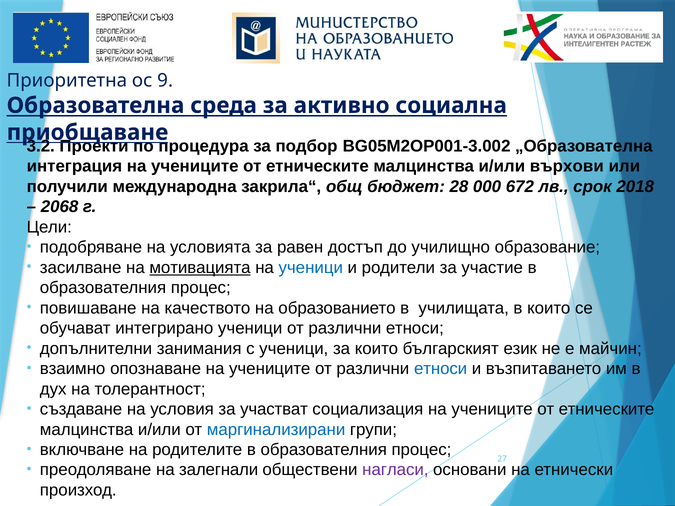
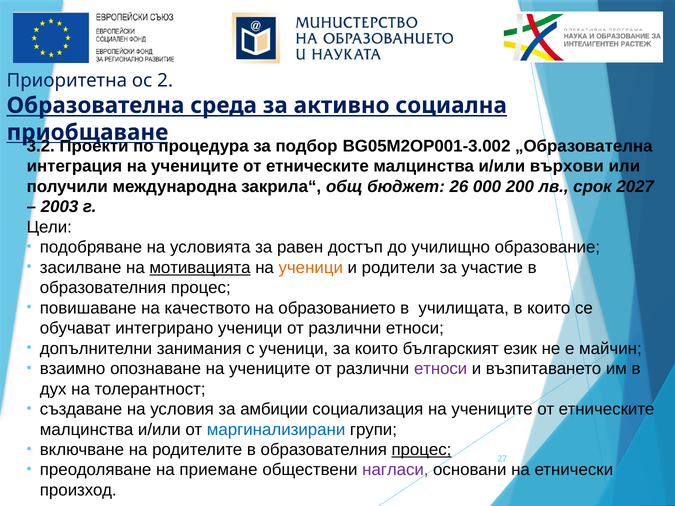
9: 9 -> 2
28: 28 -> 26
672: 672 -> 200
2018: 2018 -> 2027
2068: 2068 -> 2003
ученици at (311, 268) colour: blue -> orange
етноси at (441, 369) colour: blue -> purple
участват: участват -> амбиции
процес at (421, 450) underline: none -> present
залегнали: залегнали -> приемане
